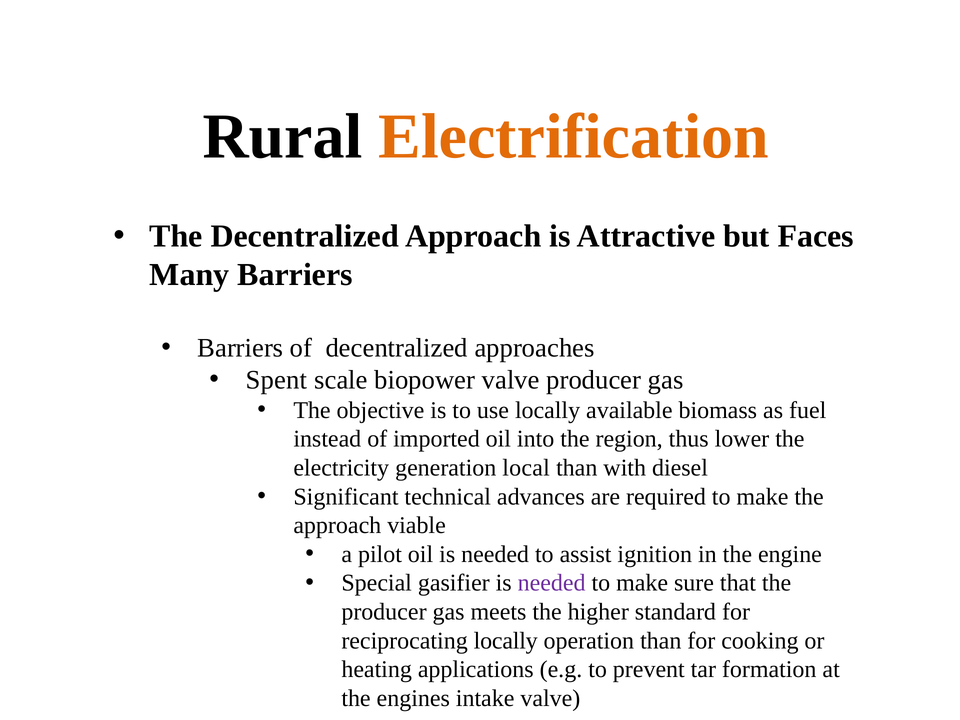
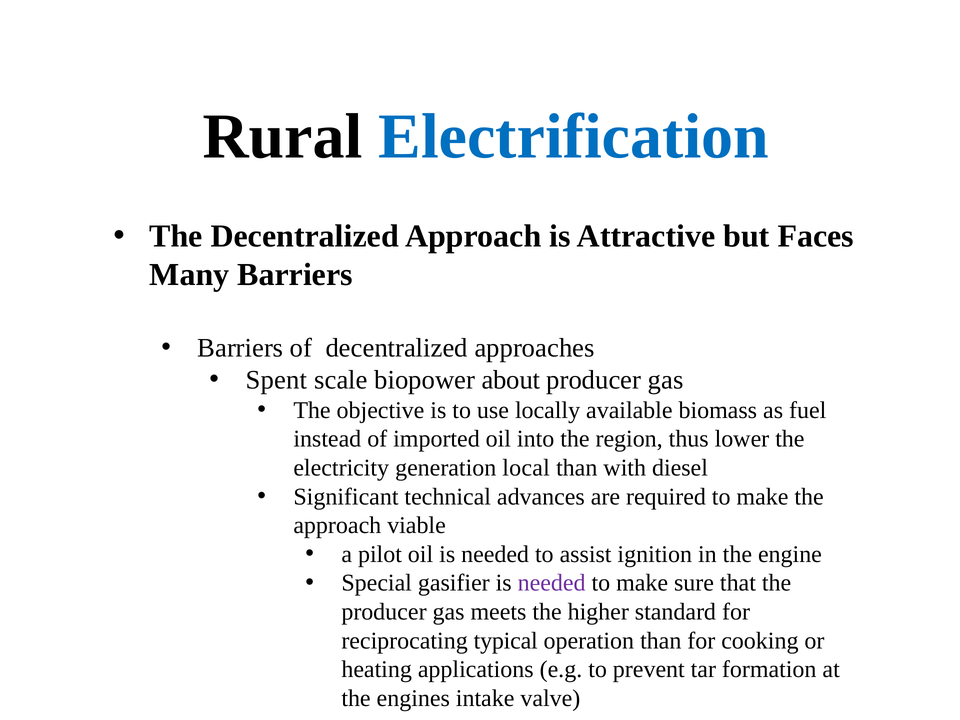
Electrification colour: orange -> blue
biopower valve: valve -> about
reciprocating locally: locally -> typical
